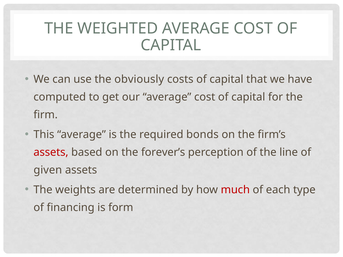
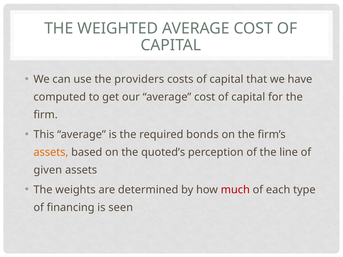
obviously: obviously -> providers
assets at (51, 152) colour: red -> orange
forever’s: forever’s -> quoted’s
form: form -> seen
